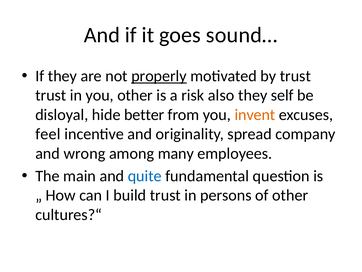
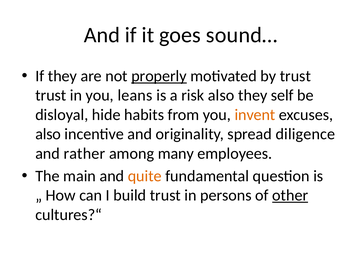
you other: other -> leans
better: better -> habits
feel at (48, 134): feel -> also
company: company -> diligence
wrong: wrong -> rather
quite colour: blue -> orange
other at (290, 195) underline: none -> present
